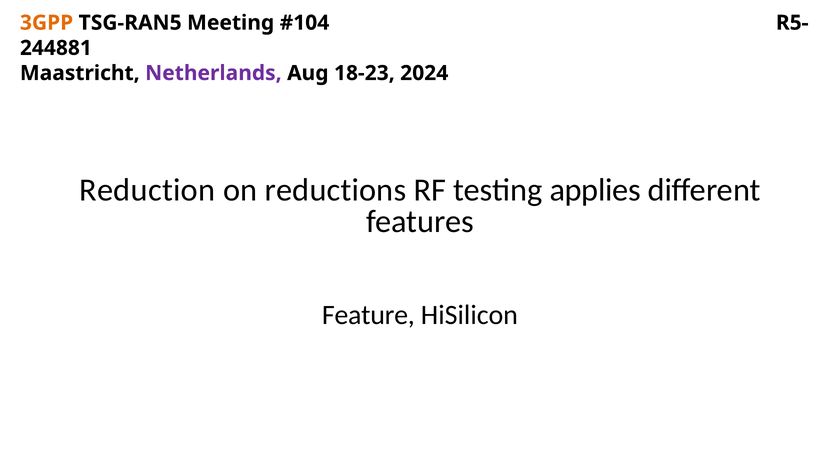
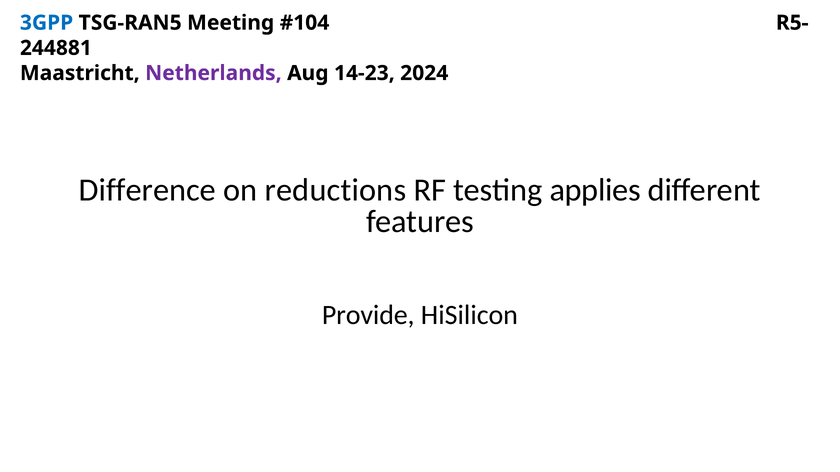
3GPP colour: orange -> blue
18-23: 18-23 -> 14-23
Reduction: Reduction -> Difference
Feature: Feature -> Provide
